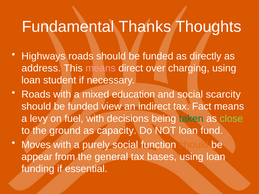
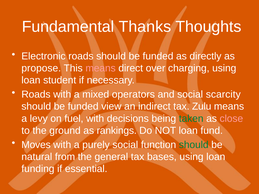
Highways: Highways -> Electronic
address: address -> propose
education: education -> operators
Fact: Fact -> Zulu
close colour: light green -> pink
capacity: capacity -> rankings
should at (194, 145) colour: orange -> green
appear: appear -> natural
